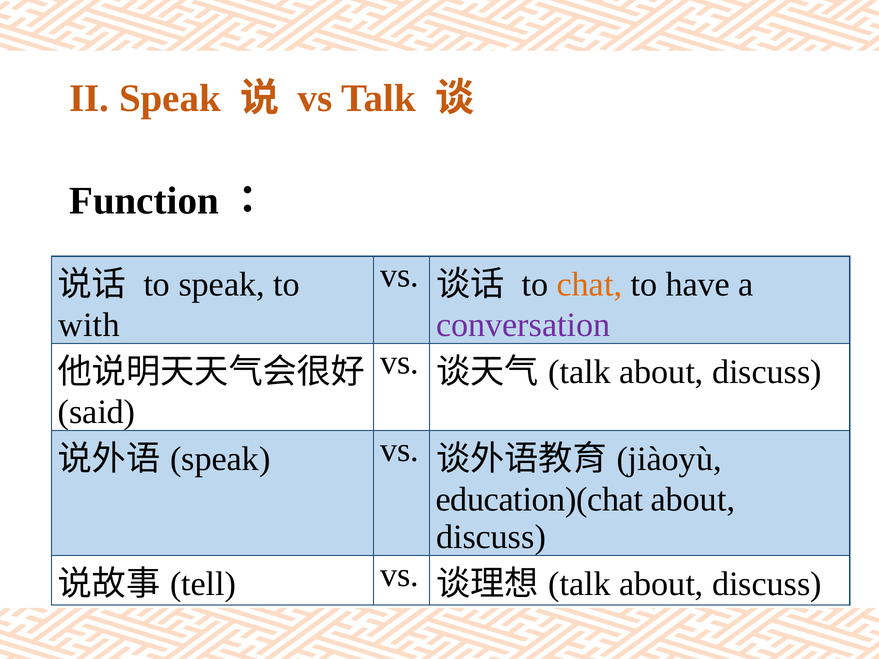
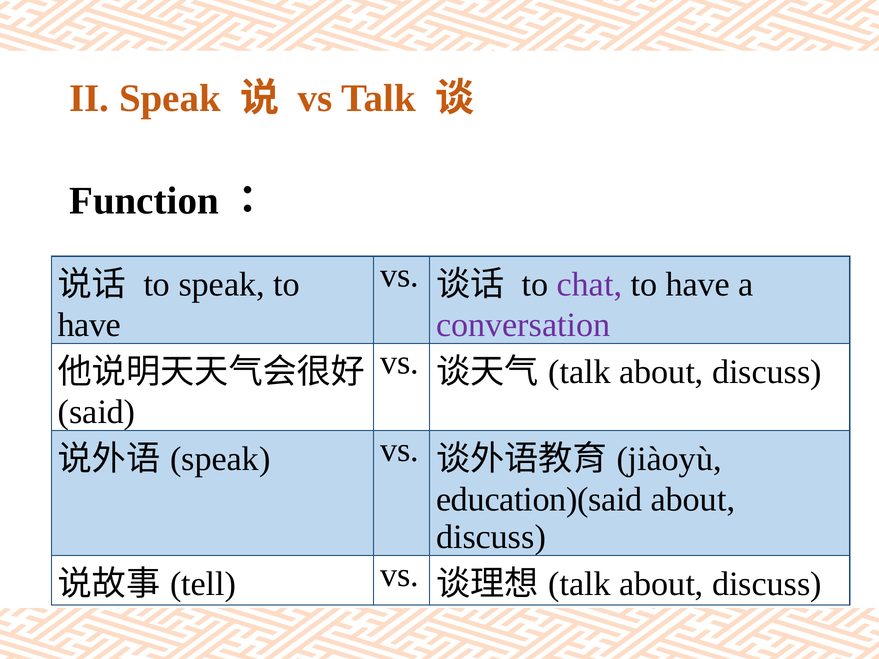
chat colour: orange -> purple
with at (89, 325): with -> have
education)(chat: education)(chat -> education)(said
